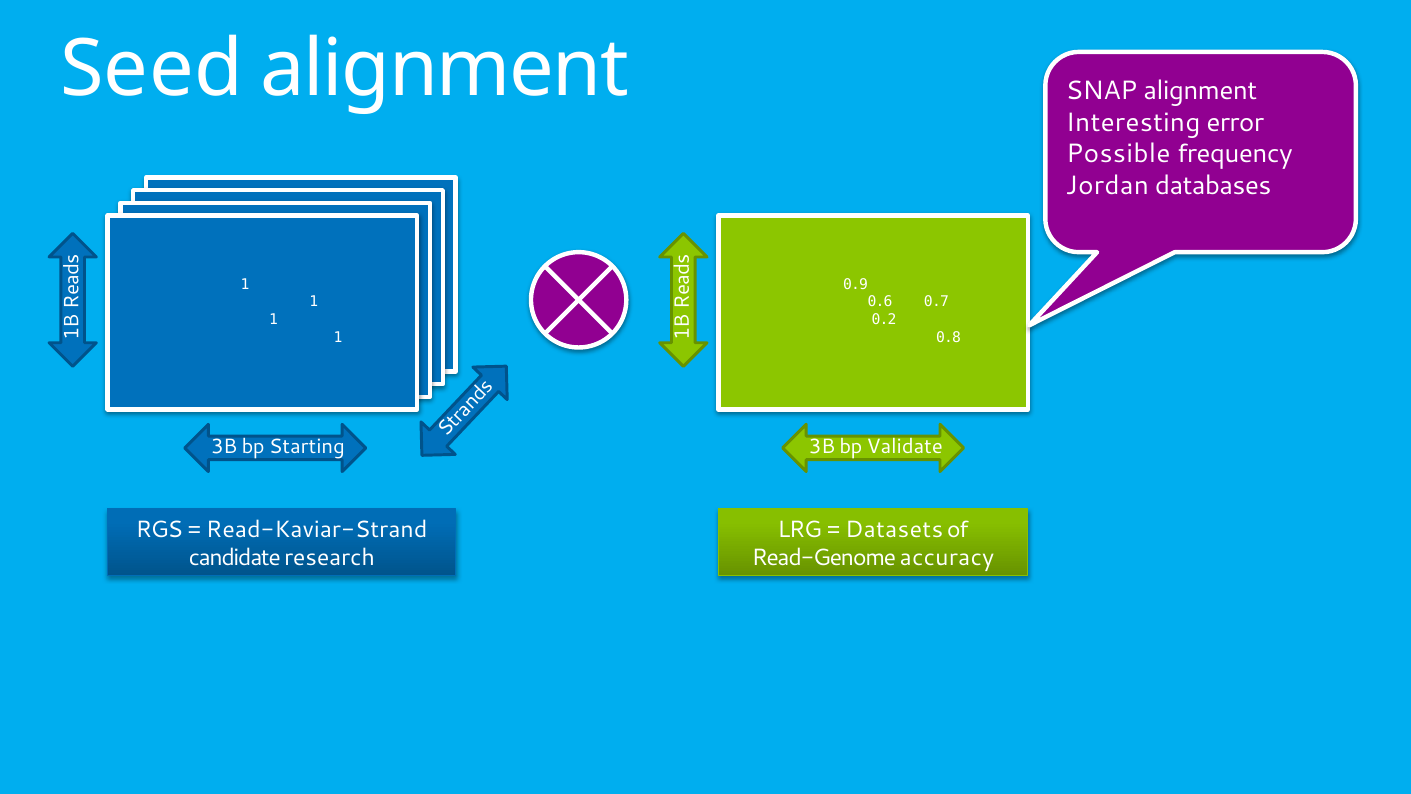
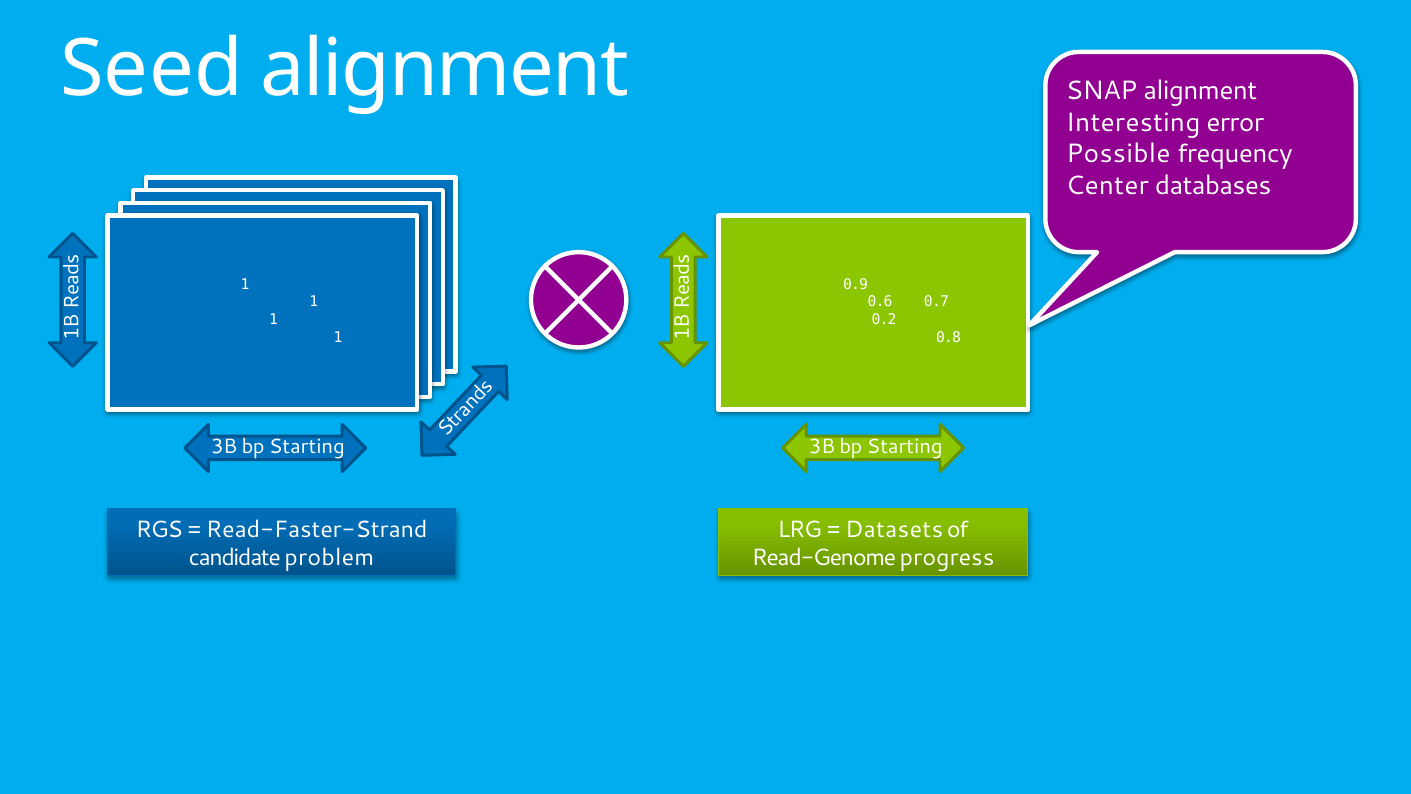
Jordan: Jordan -> Center
Validate at (905, 447): Validate -> Starting
Read-Kaviar-Strand: Read-Kaviar-Strand -> Read-Faster-Strand
research: research -> problem
accuracy: accuracy -> progress
